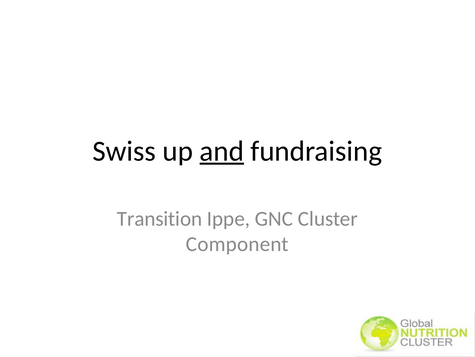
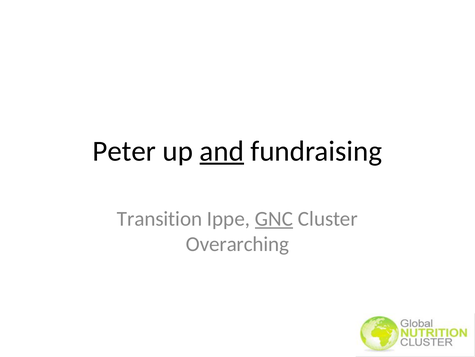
Swiss: Swiss -> Peter
GNC underline: none -> present
Component: Component -> Overarching
